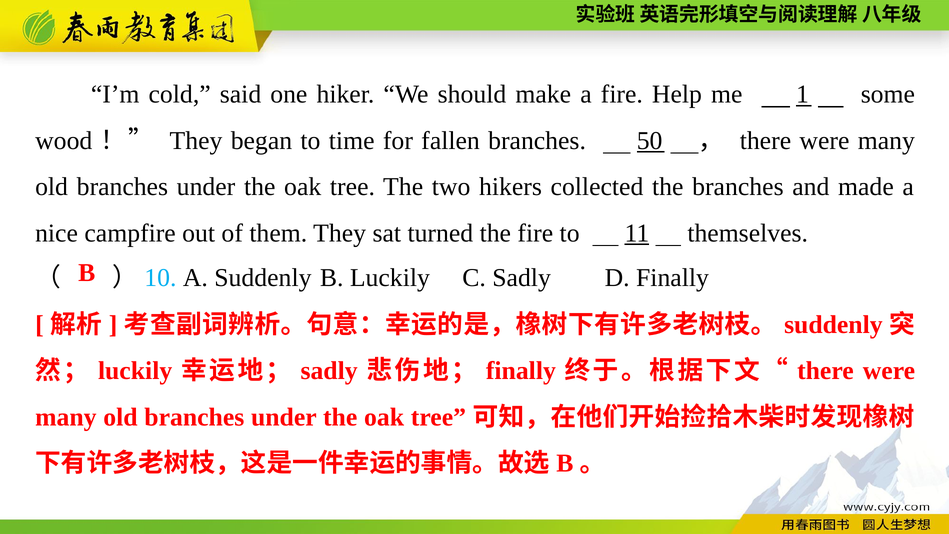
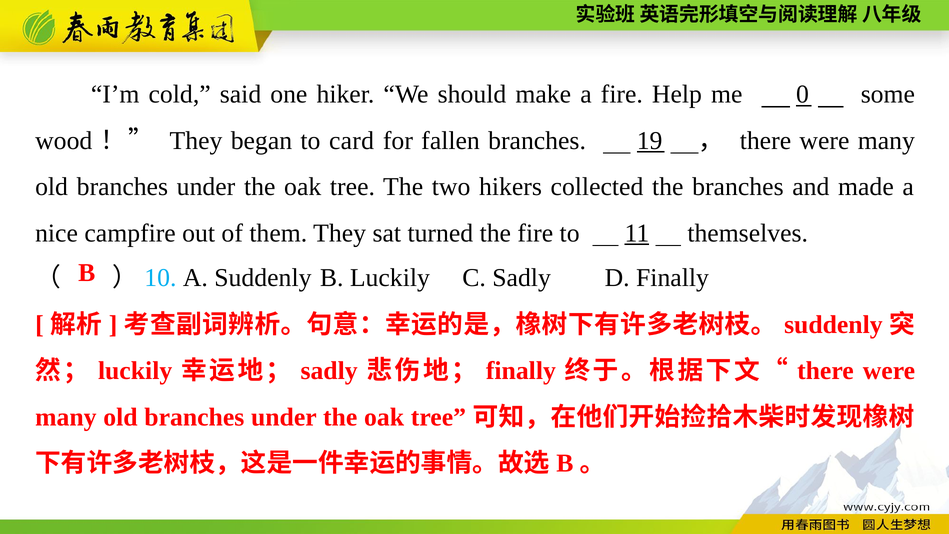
1: 1 -> 0
time: time -> card
50: 50 -> 19
